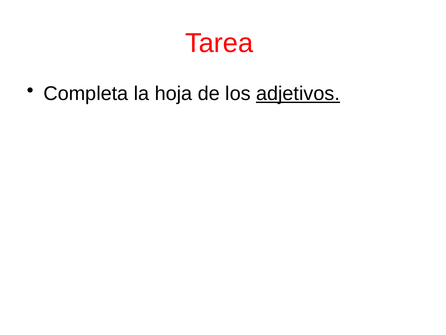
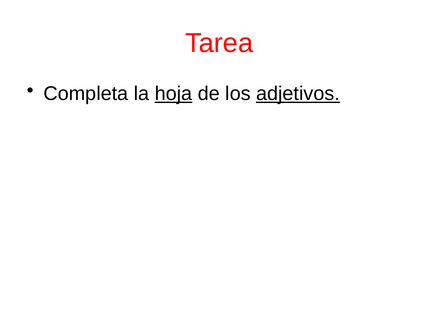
hoja underline: none -> present
